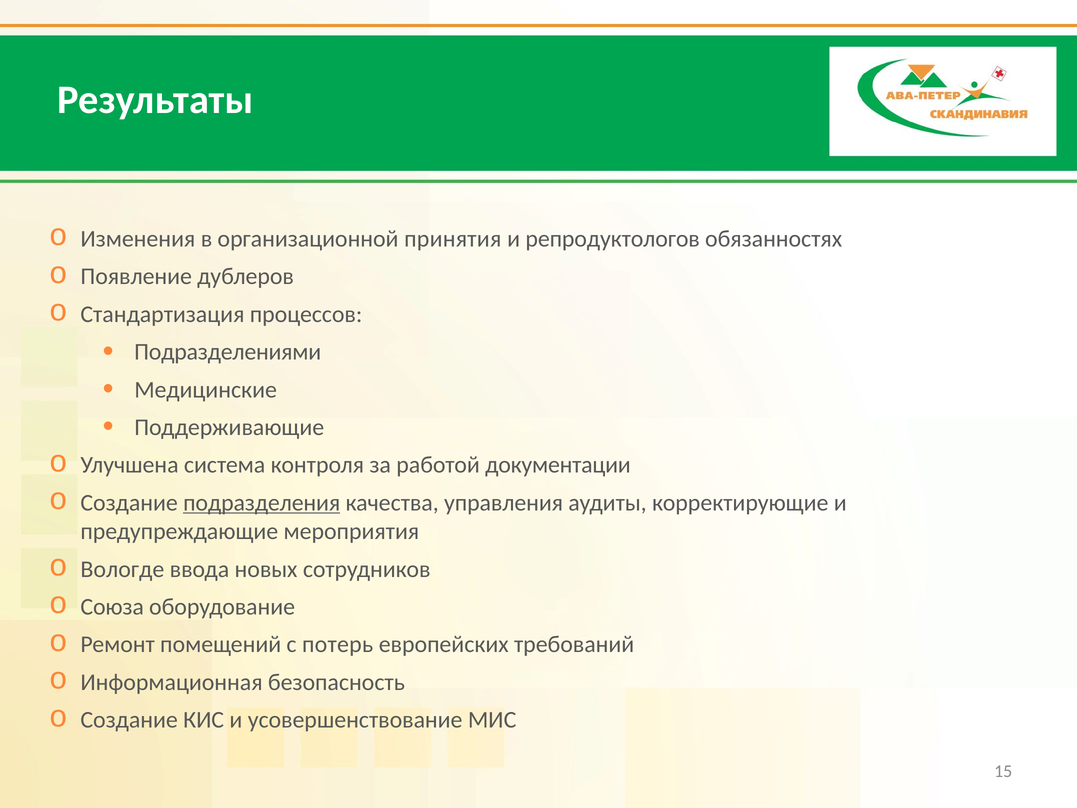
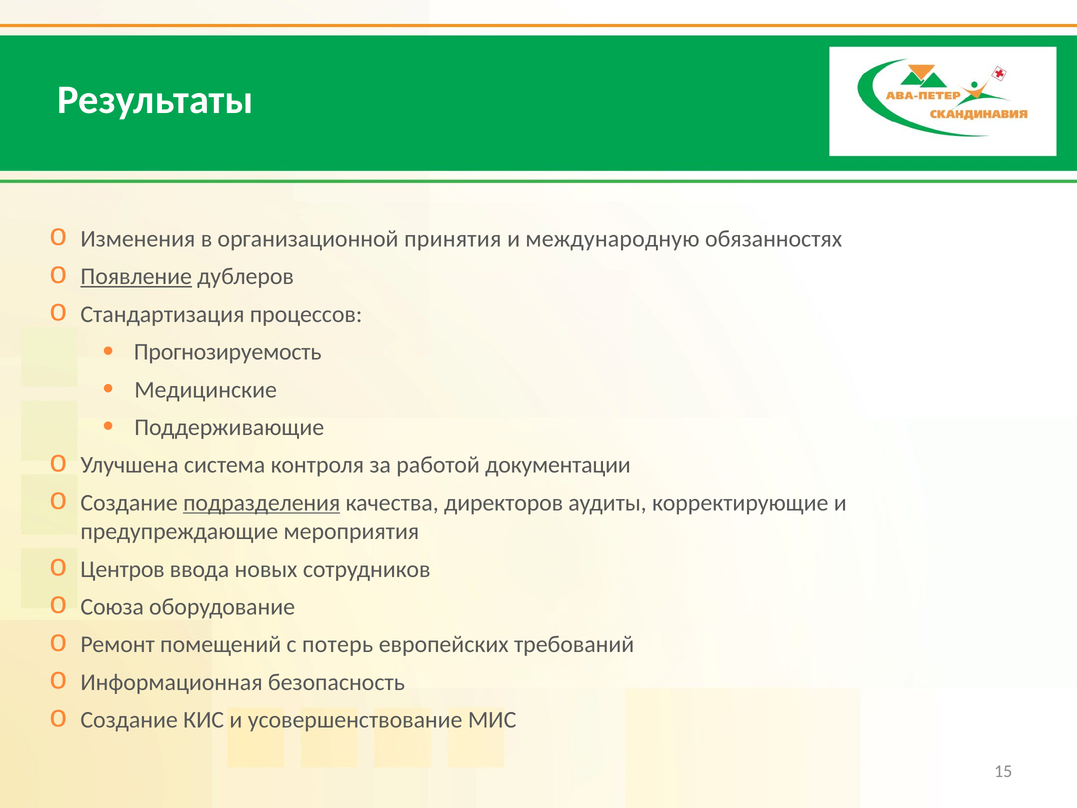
репродуктологов: репродуктологов -> международную
Появление underline: none -> present
Подразделениями: Подразделениями -> Прогнозируемость
управления: управления -> директоров
Вологде: Вологде -> Центров
